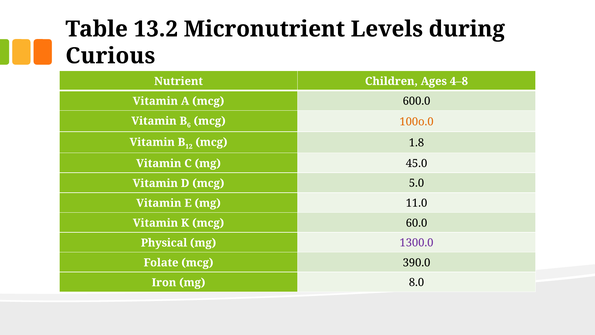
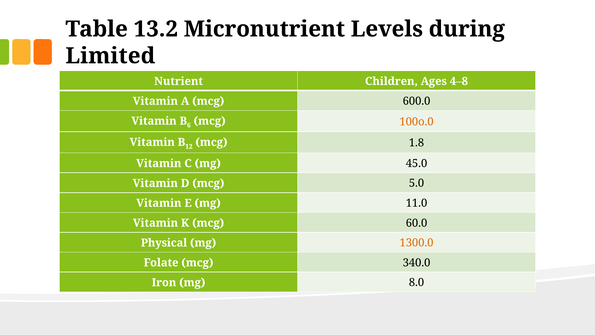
Curious: Curious -> Limited
1300.0 colour: purple -> orange
390.0: 390.0 -> 340.0
